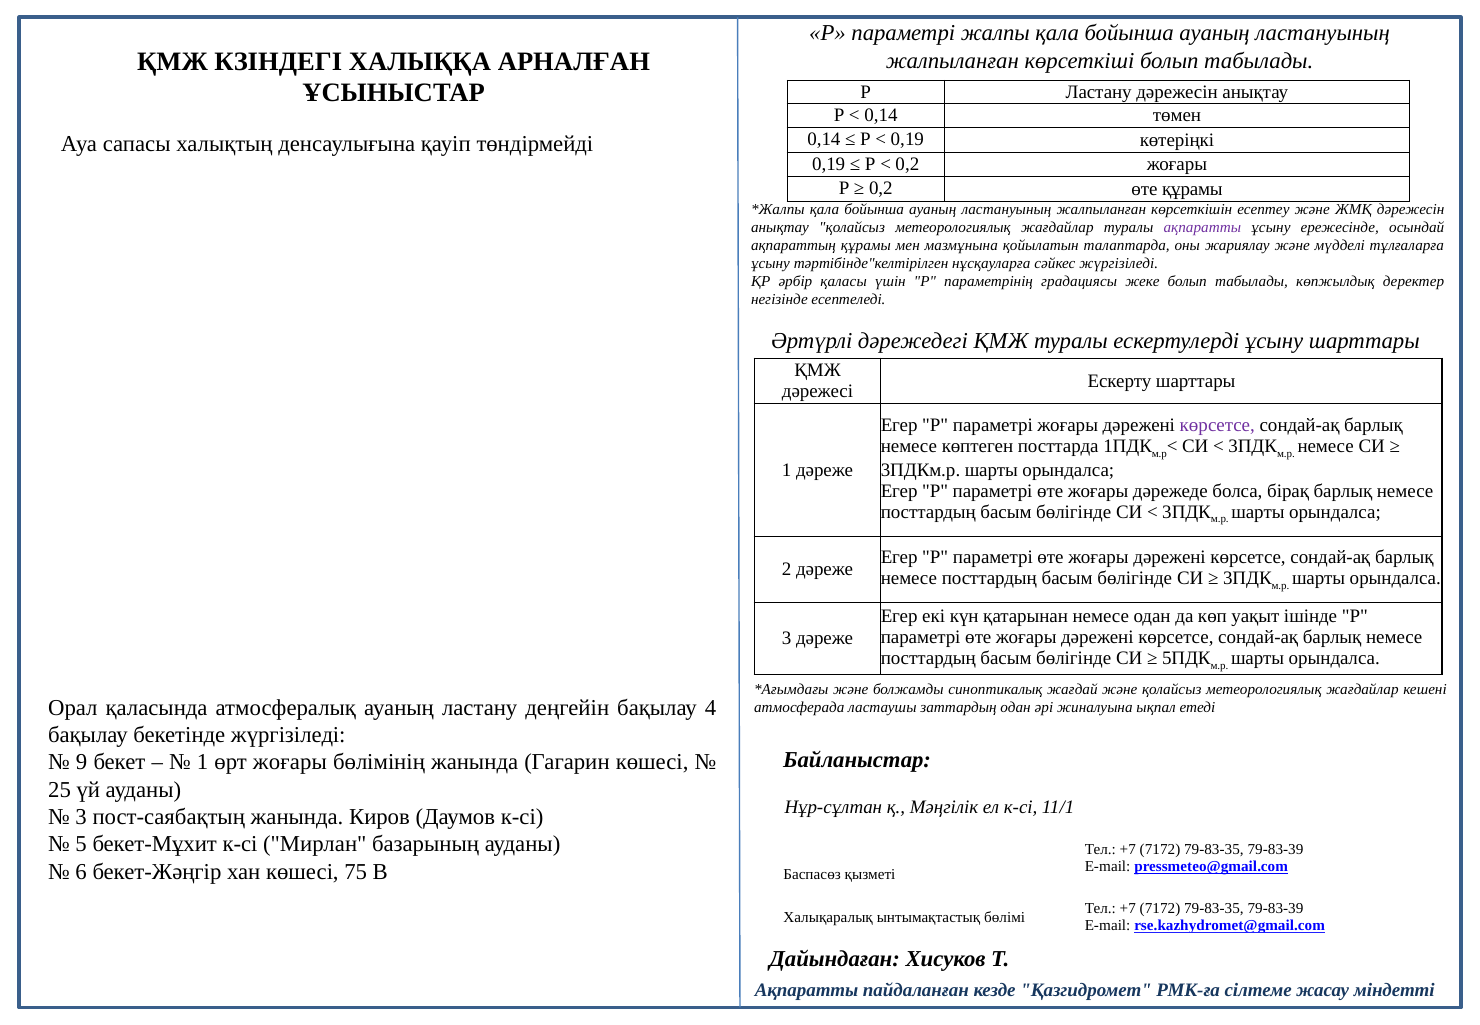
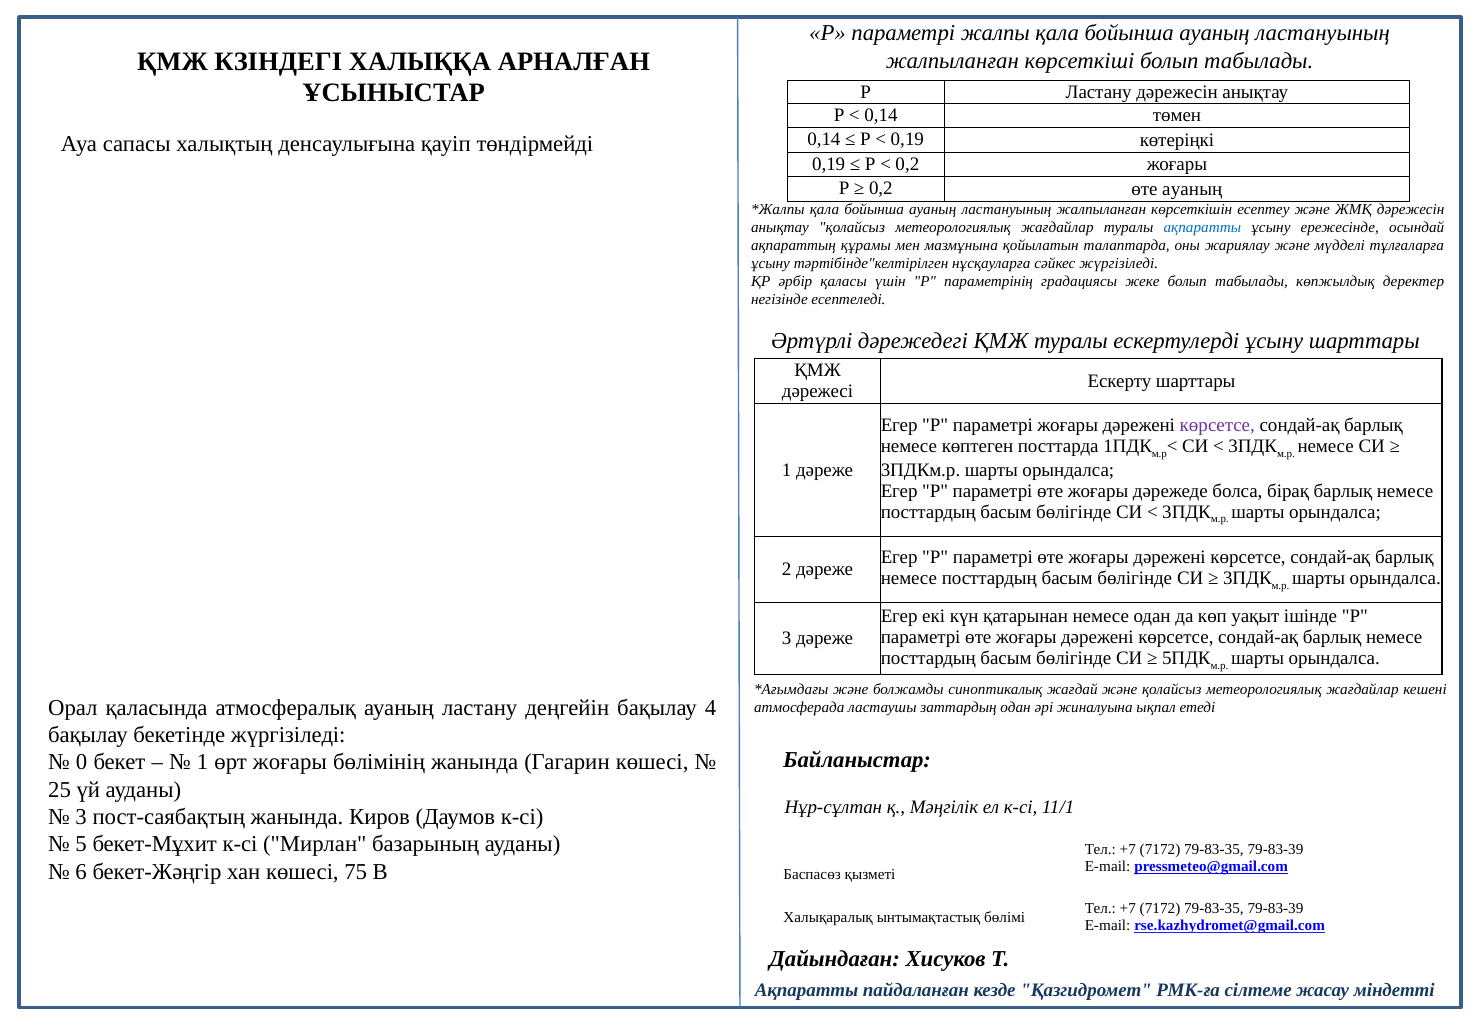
өте құрамы: құрамы -> ауаның
ақпаратты at (1202, 227) colour: purple -> blue
9: 9 -> 0
